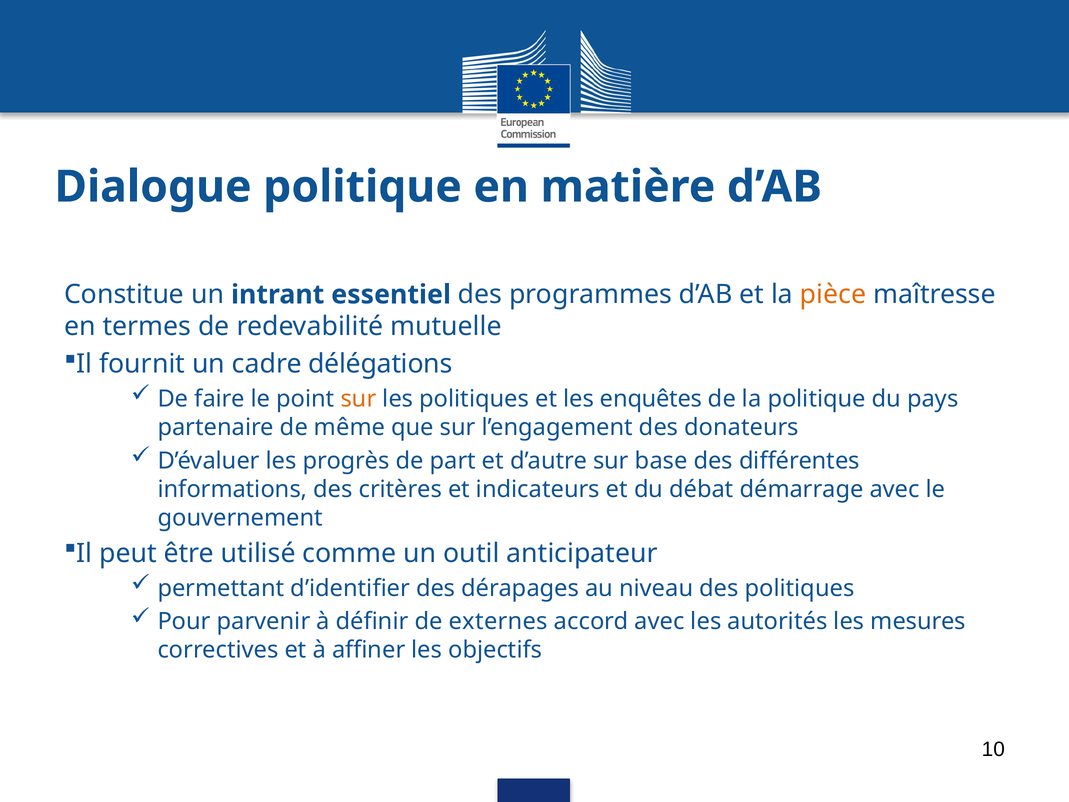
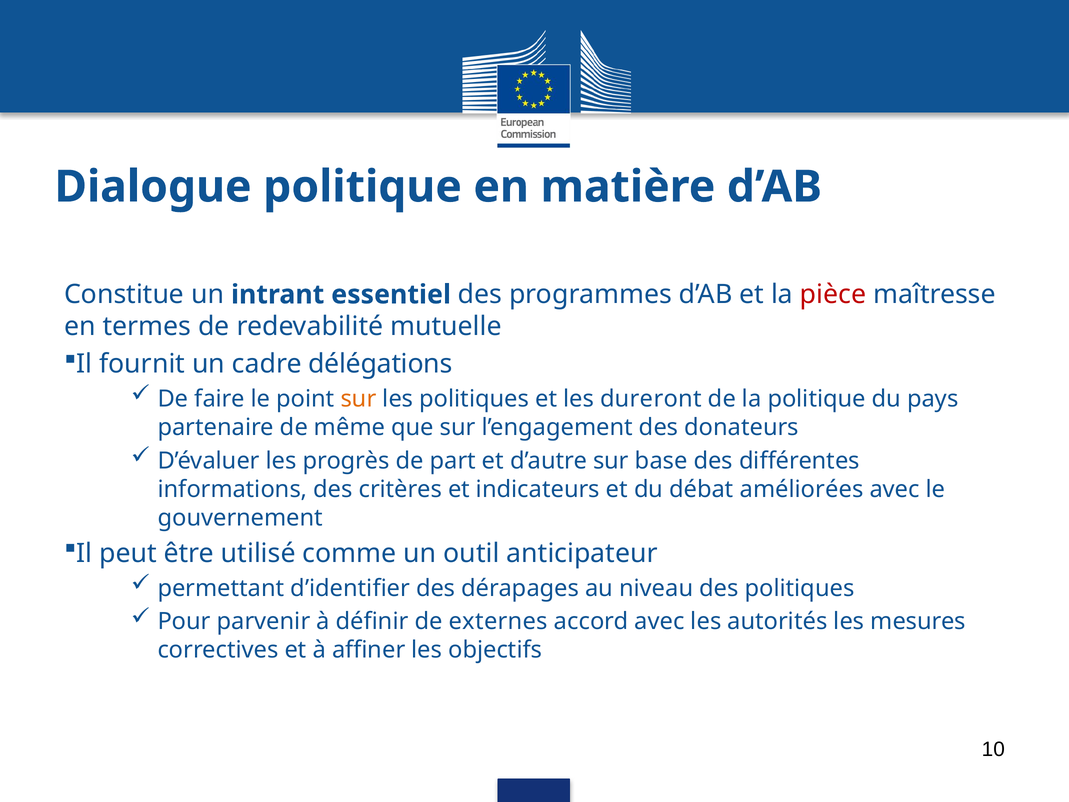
pièce colour: orange -> red
enquêtes: enquêtes -> dureront
démarrage: démarrage -> améliorées
